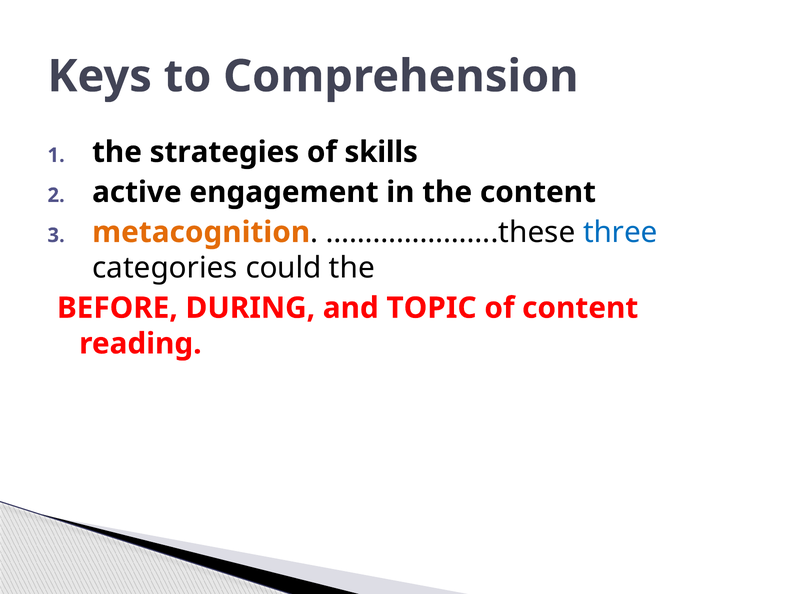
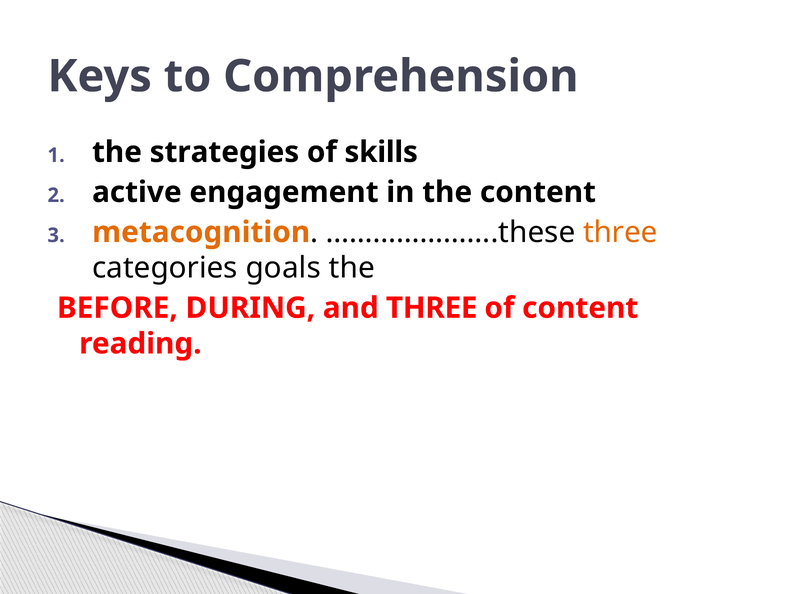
three at (620, 233) colour: blue -> orange
could: could -> goals
and TOPIC: TOPIC -> THREE
